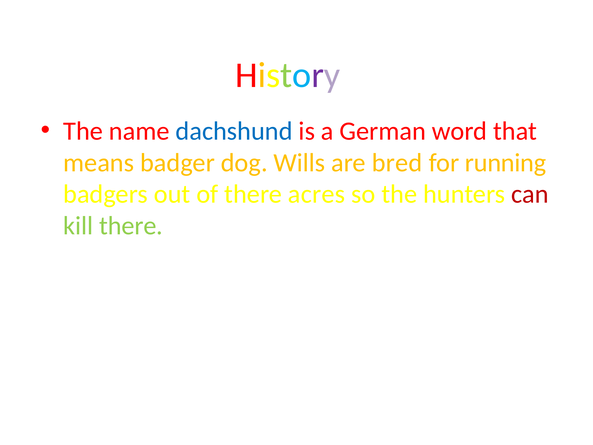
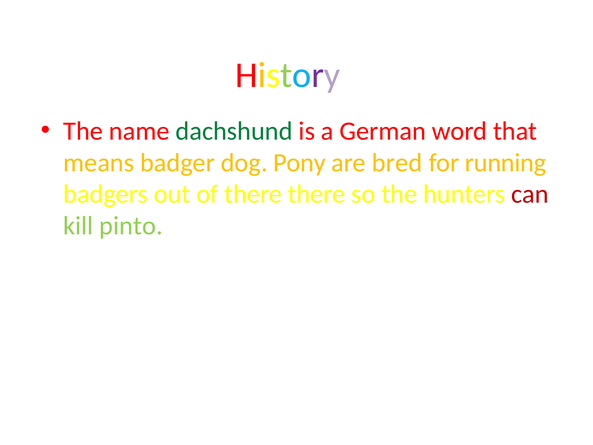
dachshund colour: blue -> green
Wills: Wills -> Pony
there acres: acres -> there
kill there: there -> pinto
